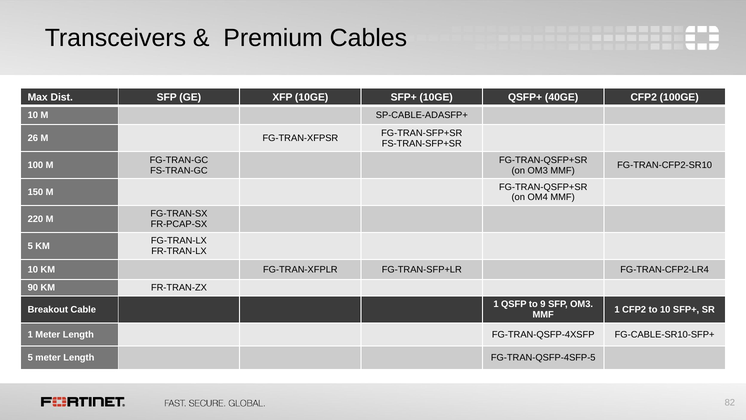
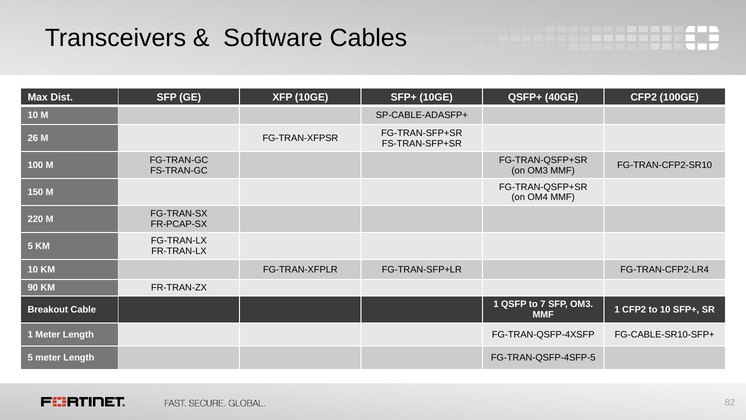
Premium: Premium -> Software
9: 9 -> 7
